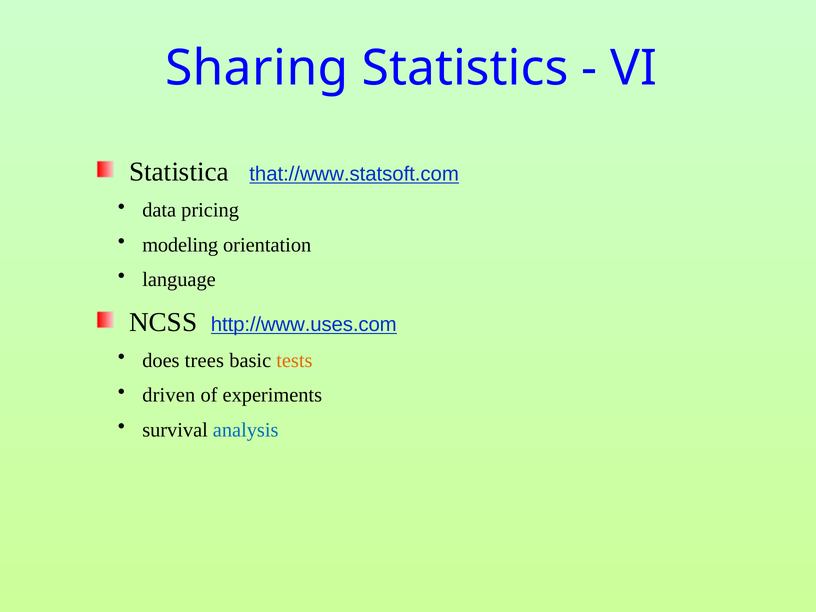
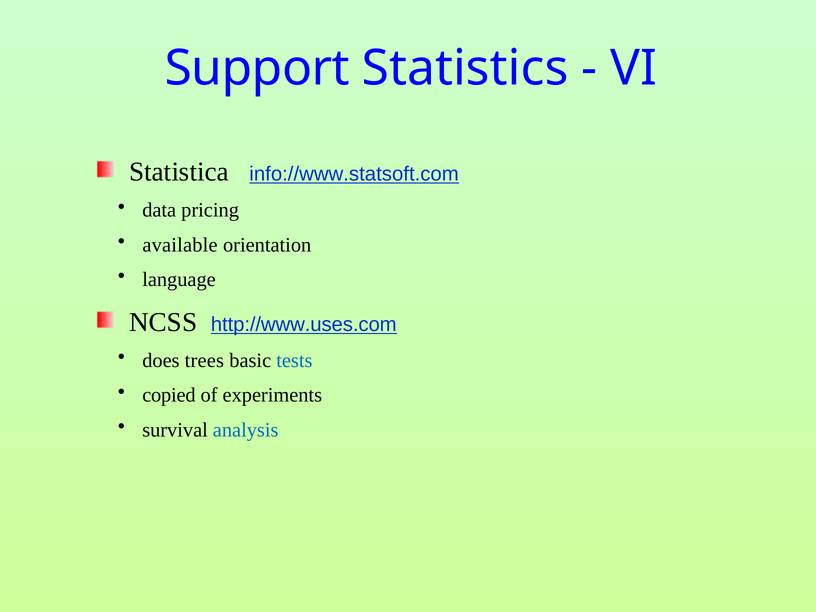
Sharing: Sharing -> Support
that://www.statsoft.com: that://www.statsoft.com -> info://www.statsoft.com
modeling: modeling -> available
tests colour: orange -> blue
driven: driven -> copied
